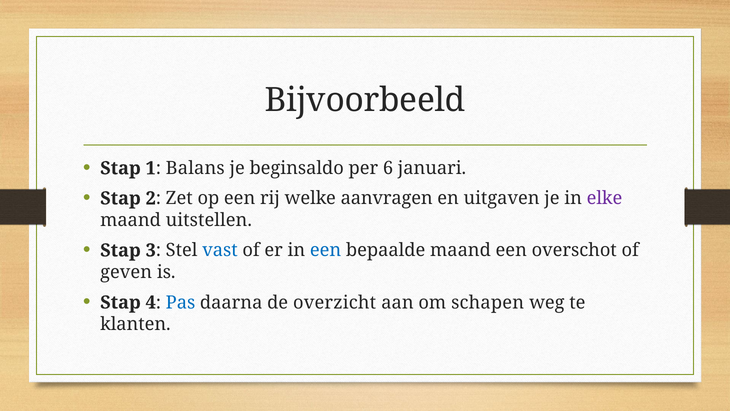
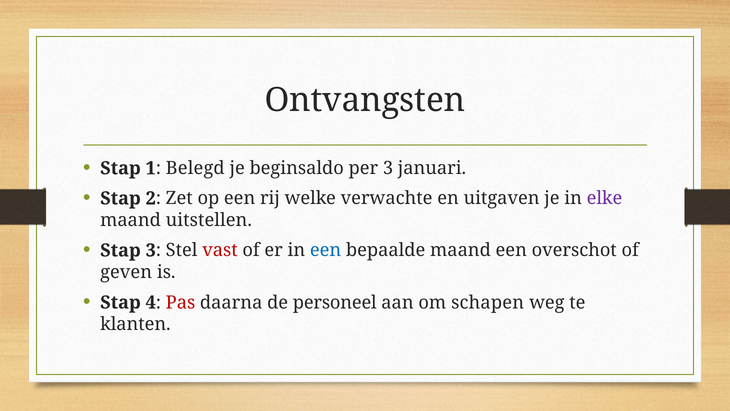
Bijvoorbeeld: Bijvoorbeeld -> Ontvangsten
Balans: Balans -> Belegd
per 6: 6 -> 3
aanvragen: aanvragen -> verwachte
vast colour: blue -> red
Pas colour: blue -> red
overzicht: overzicht -> personeel
